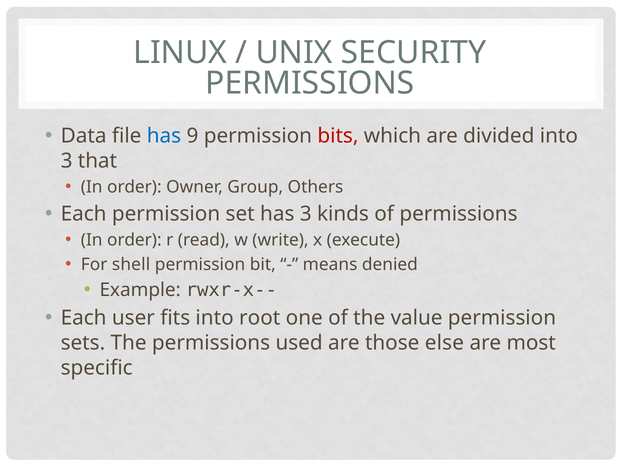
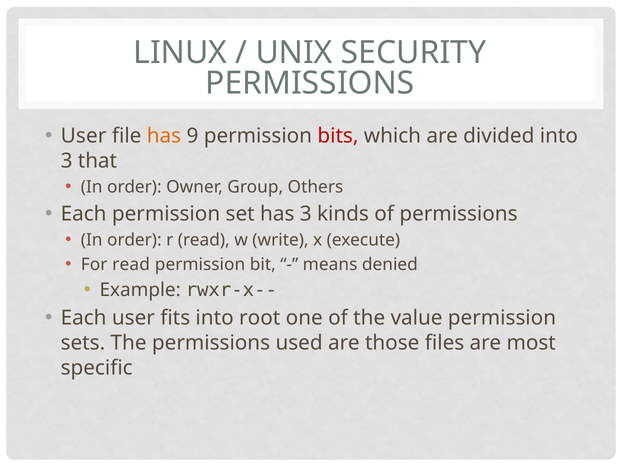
Data at (84, 136): Data -> User
has at (164, 136) colour: blue -> orange
For shell: shell -> read
else: else -> files
